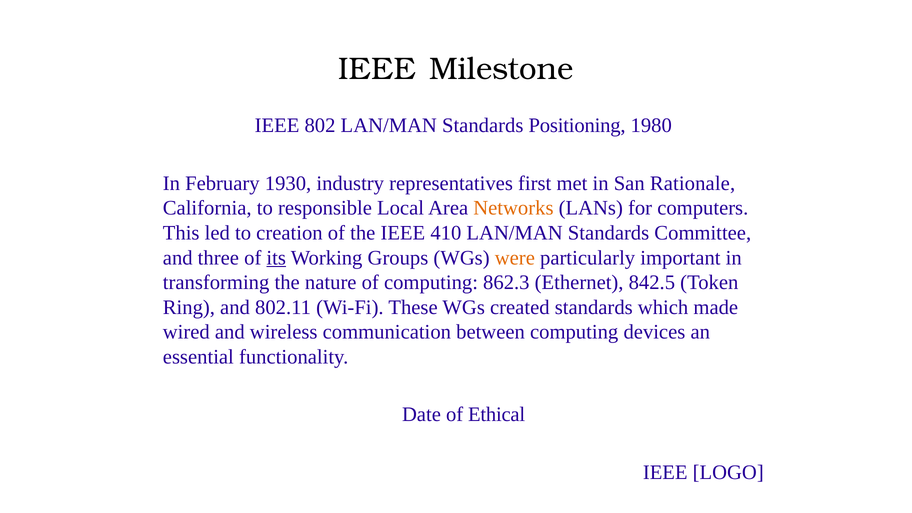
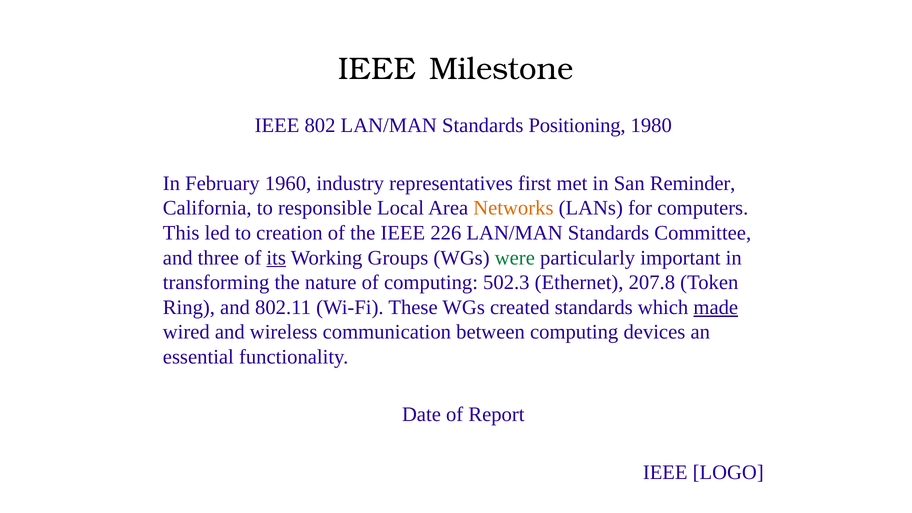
1930: 1930 -> 1960
Rationale: Rationale -> Reminder
410: 410 -> 226
were colour: orange -> green
862.3: 862.3 -> 502.3
842.5: 842.5 -> 207.8
made underline: none -> present
Ethical: Ethical -> Report
